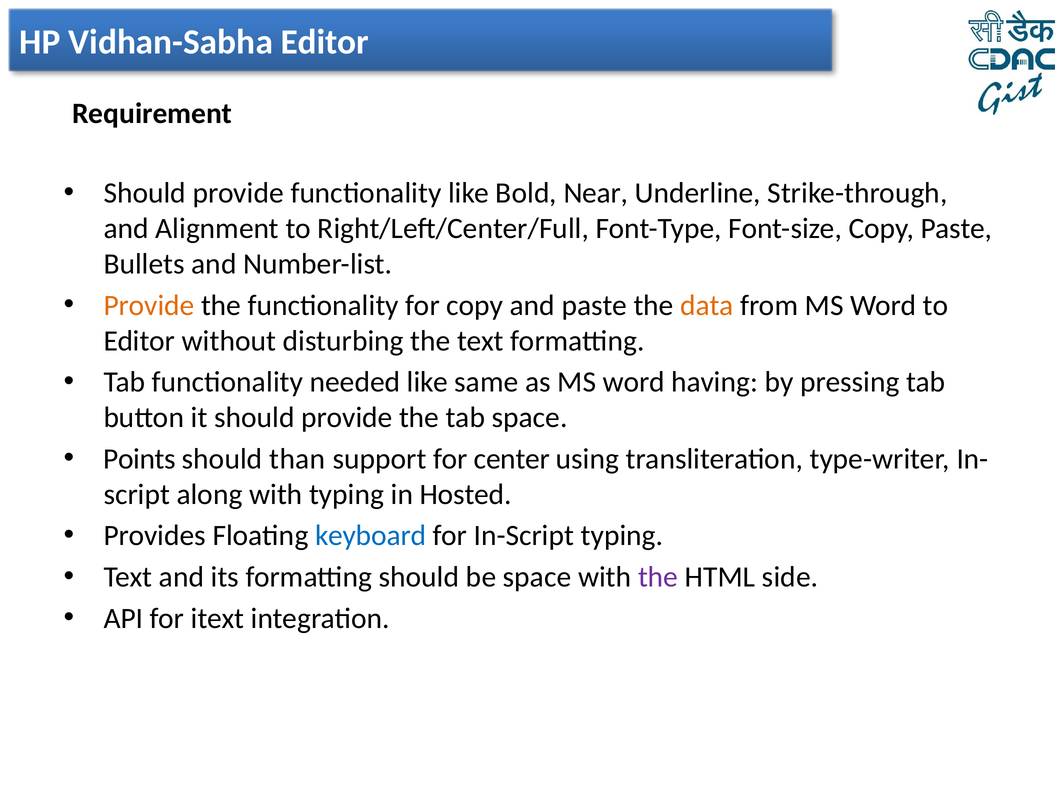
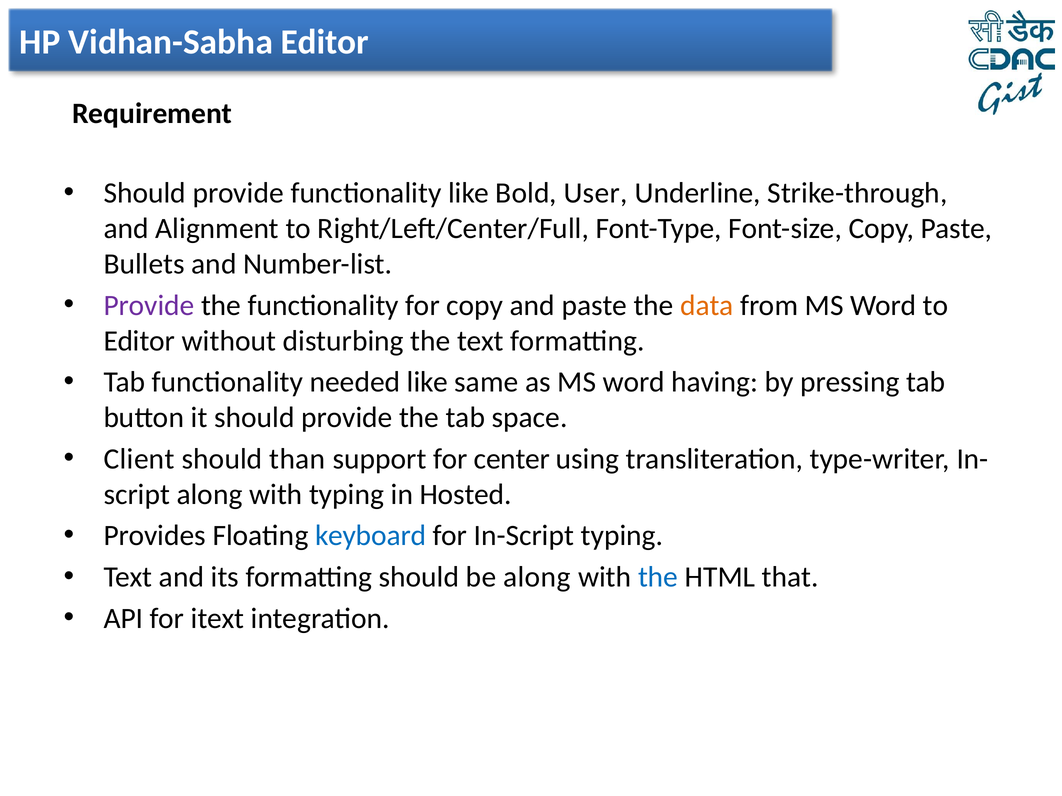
Near: Near -> User
Provide at (149, 306) colour: orange -> purple
Points: Points -> Client
be space: space -> along
the at (658, 577) colour: purple -> blue
side: side -> that
